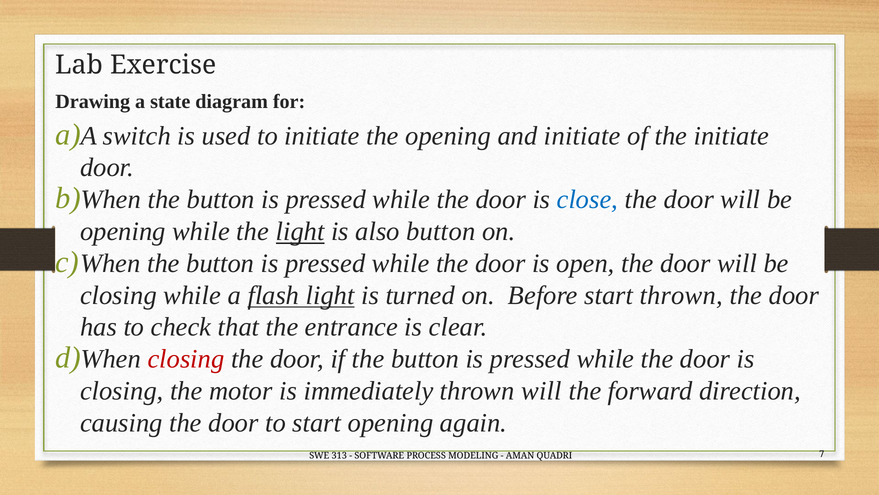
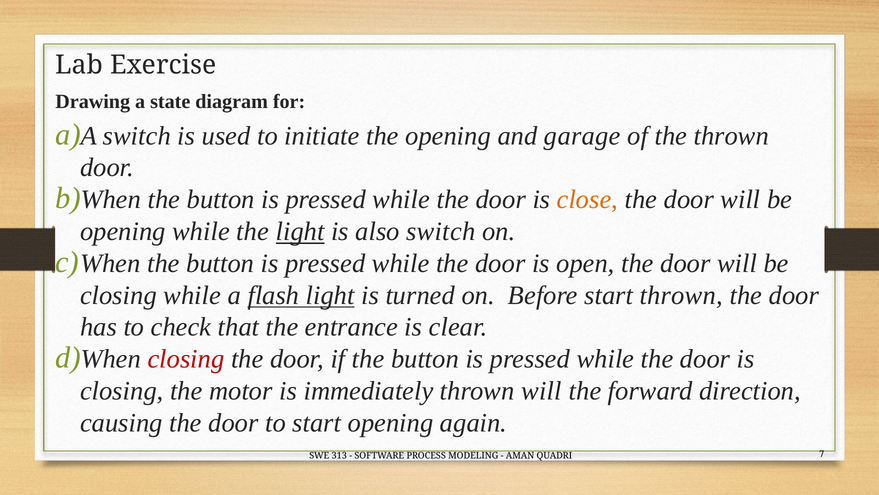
and initiate: initiate -> garage
the initiate: initiate -> thrown
close colour: blue -> orange
also button: button -> switch
